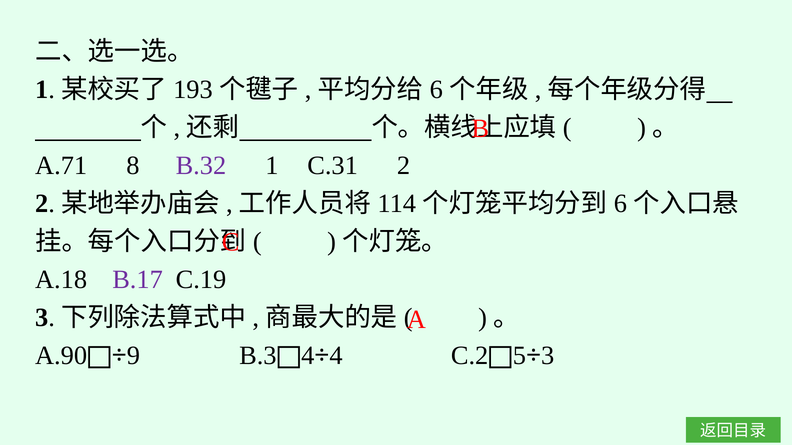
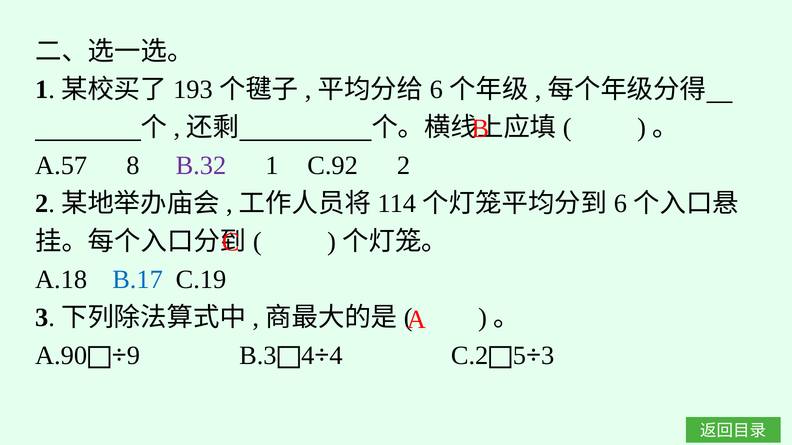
A.71: A.71 -> A.57
C.31: C.31 -> C.92
B.17 colour: purple -> blue
